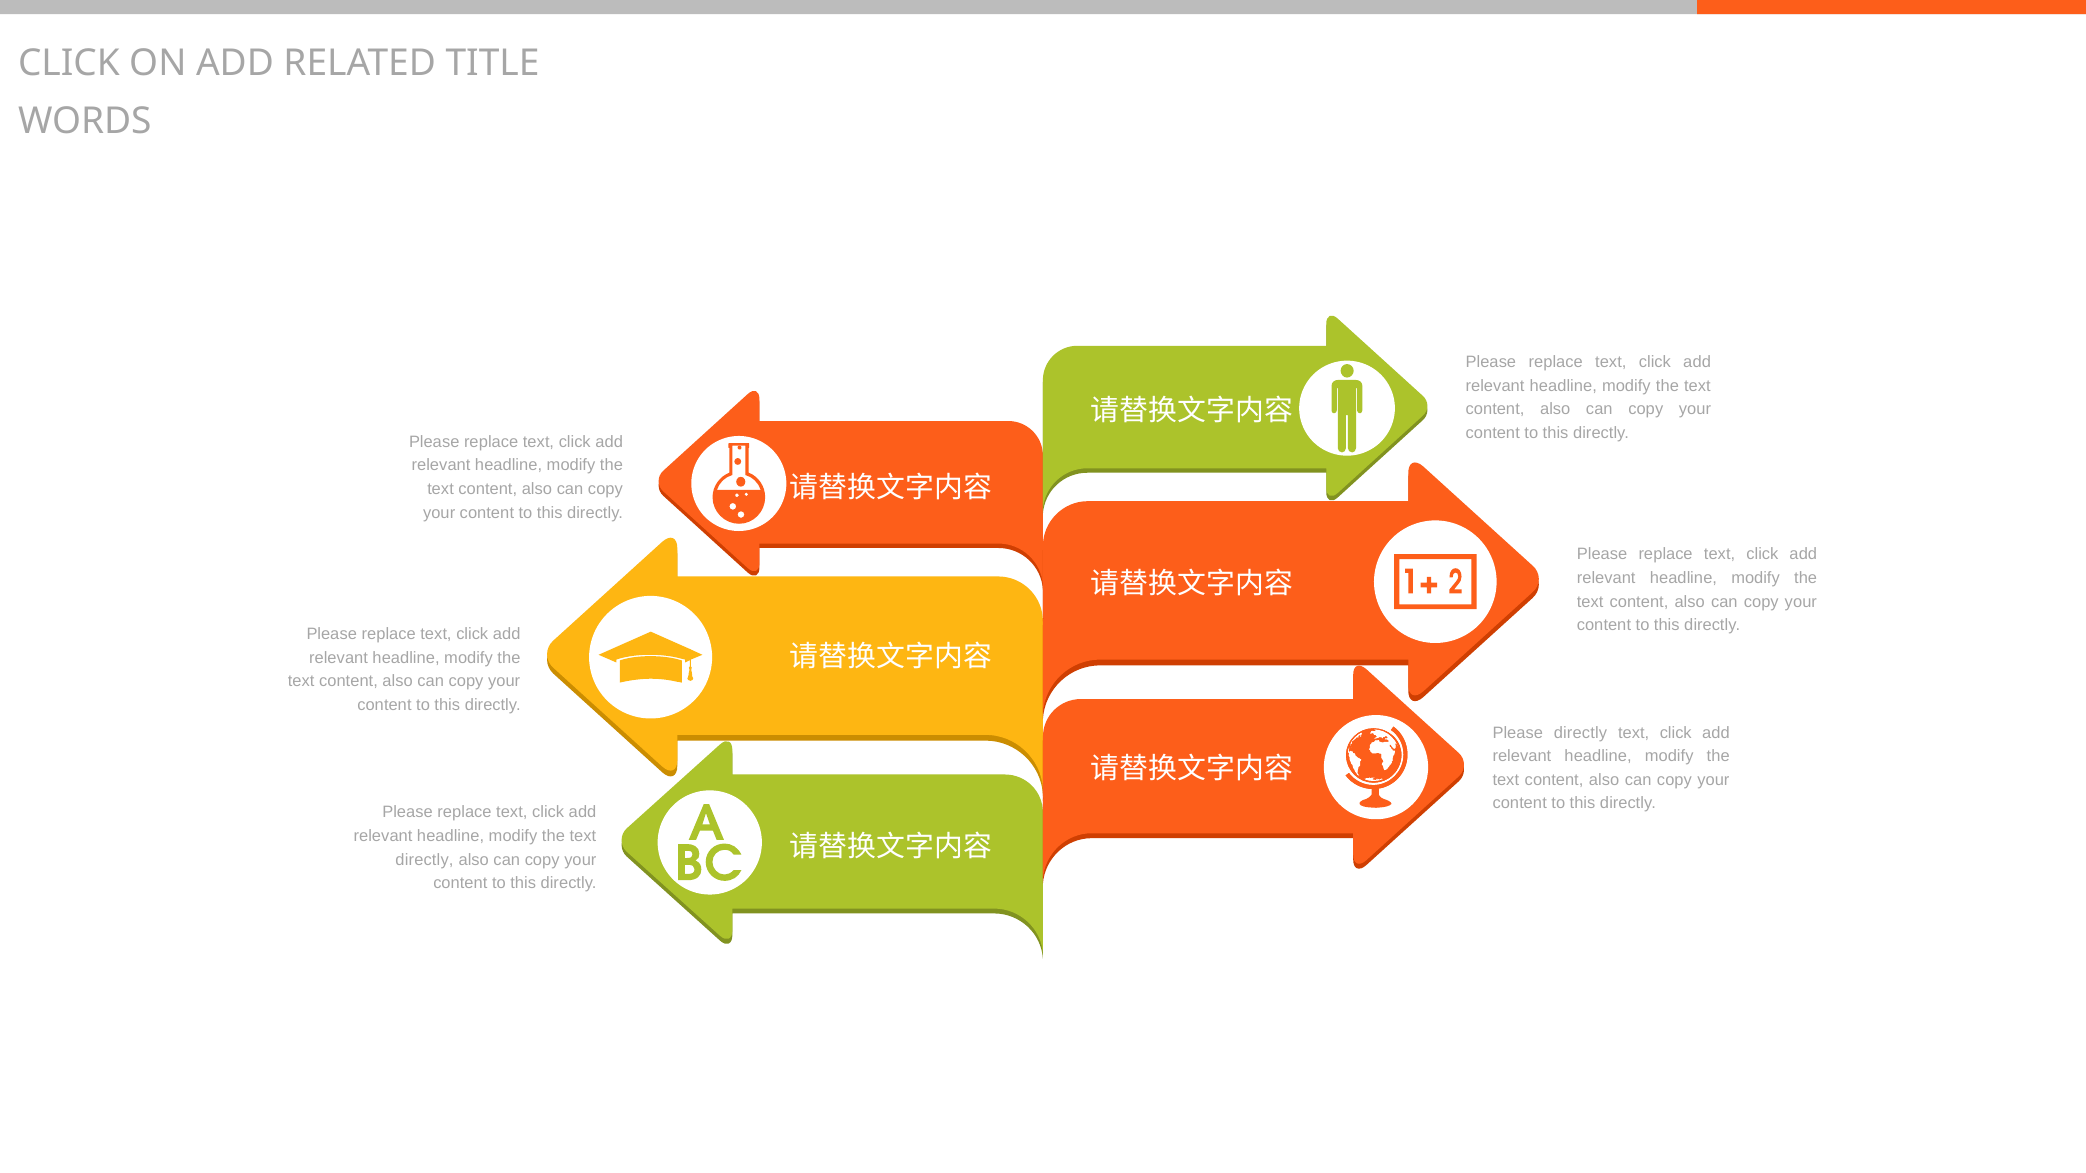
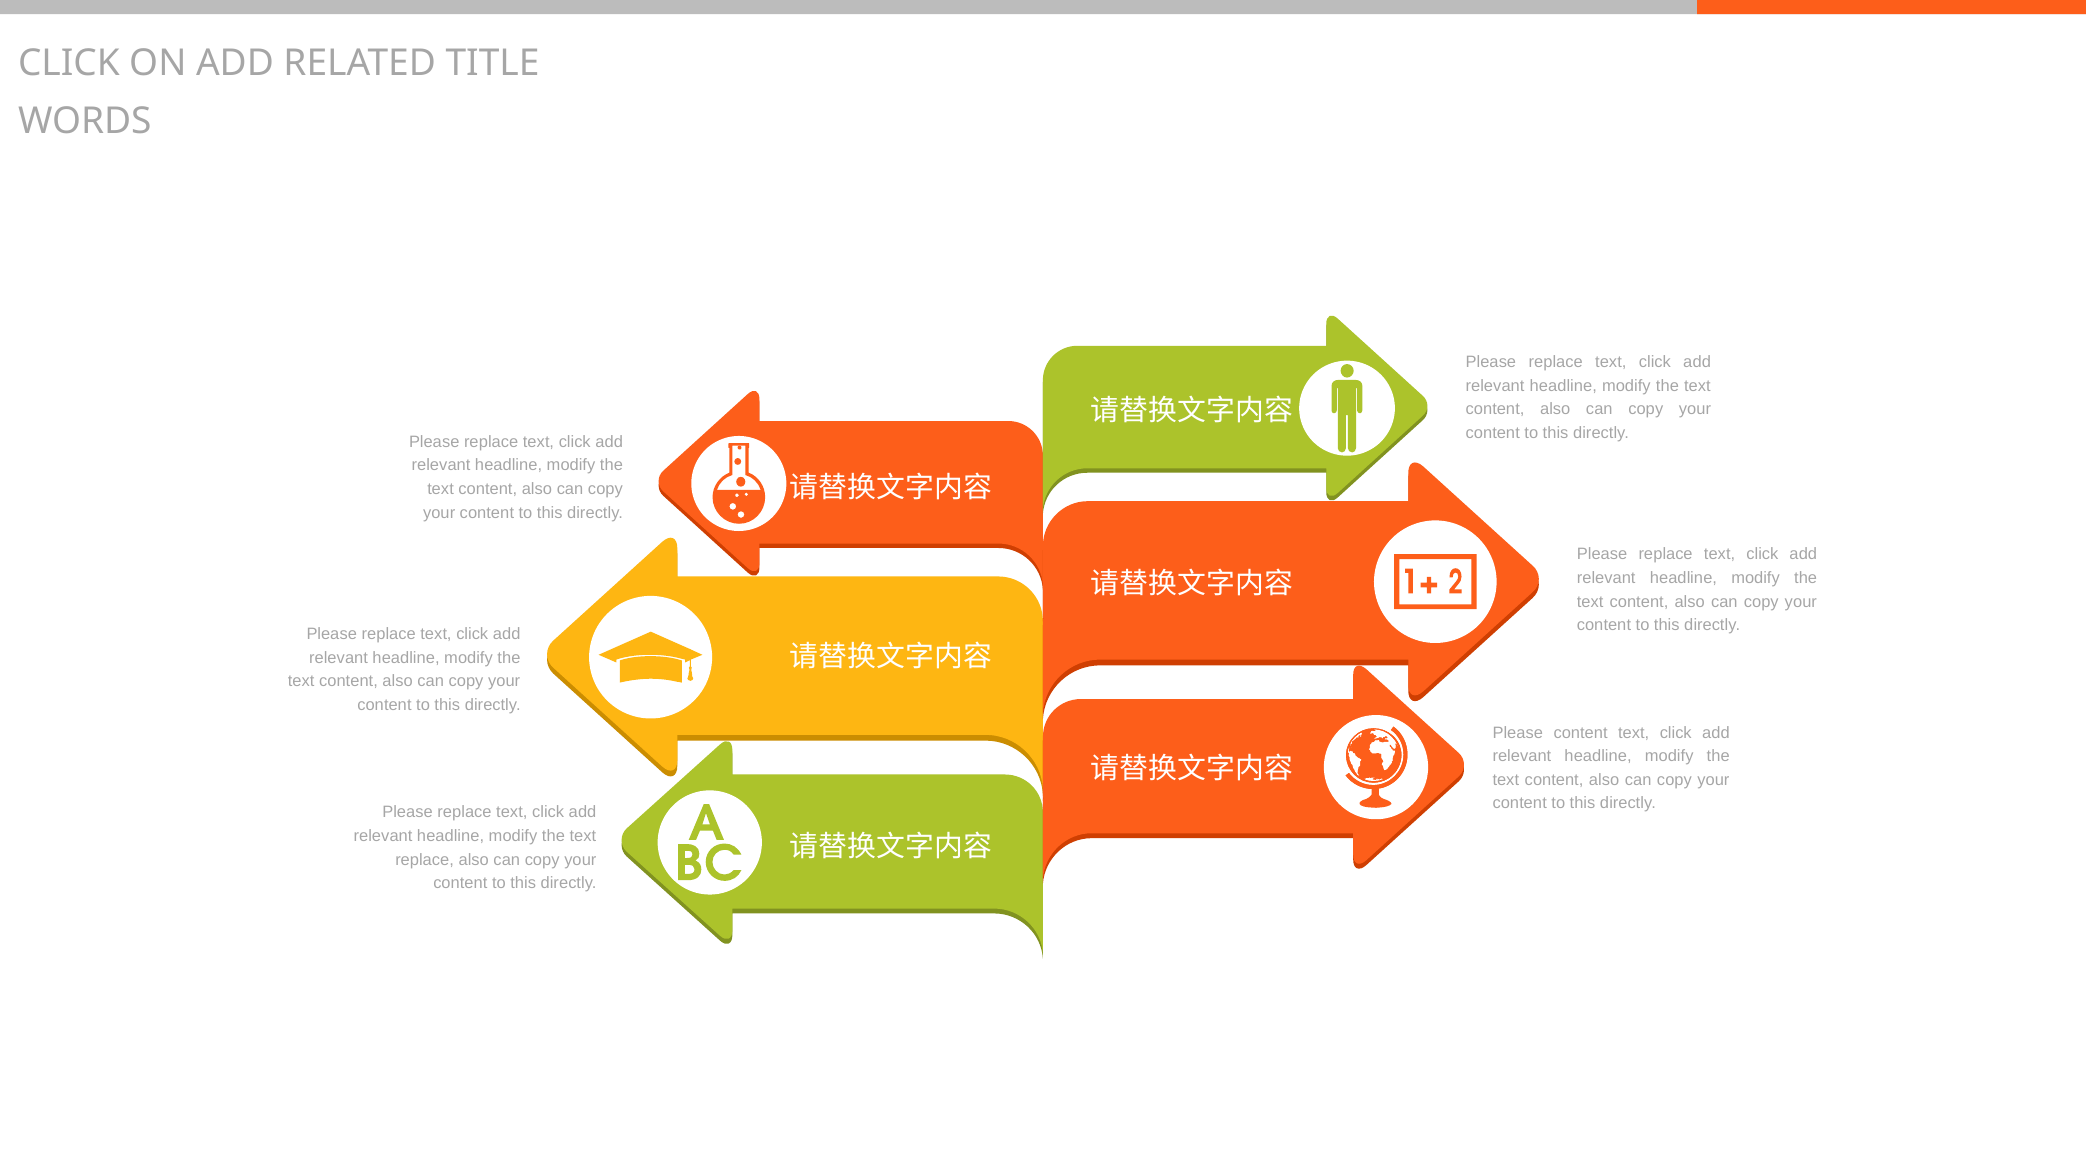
Please directly: directly -> content
directly at (424, 860): directly -> replace
